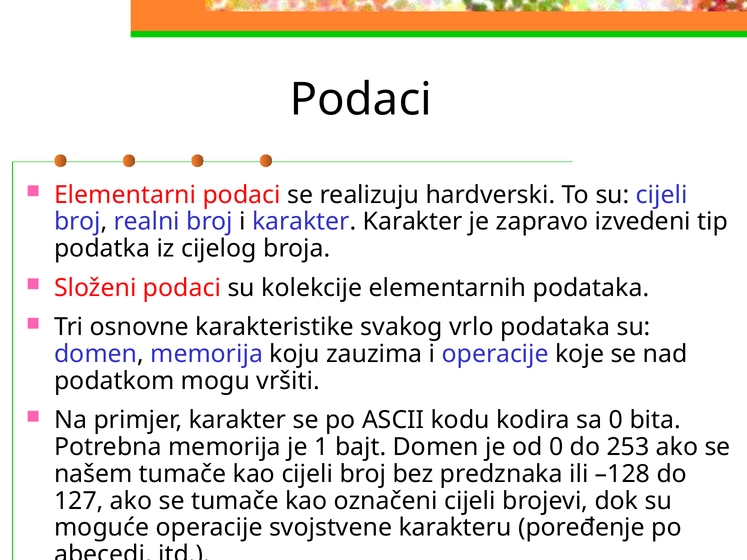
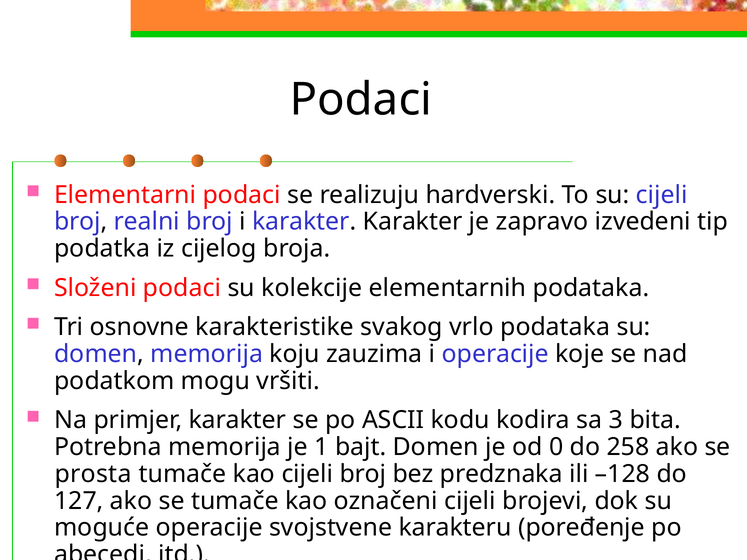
sa 0: 0 -> 3
253: 253 -> 258
našem: našem -> prosta
